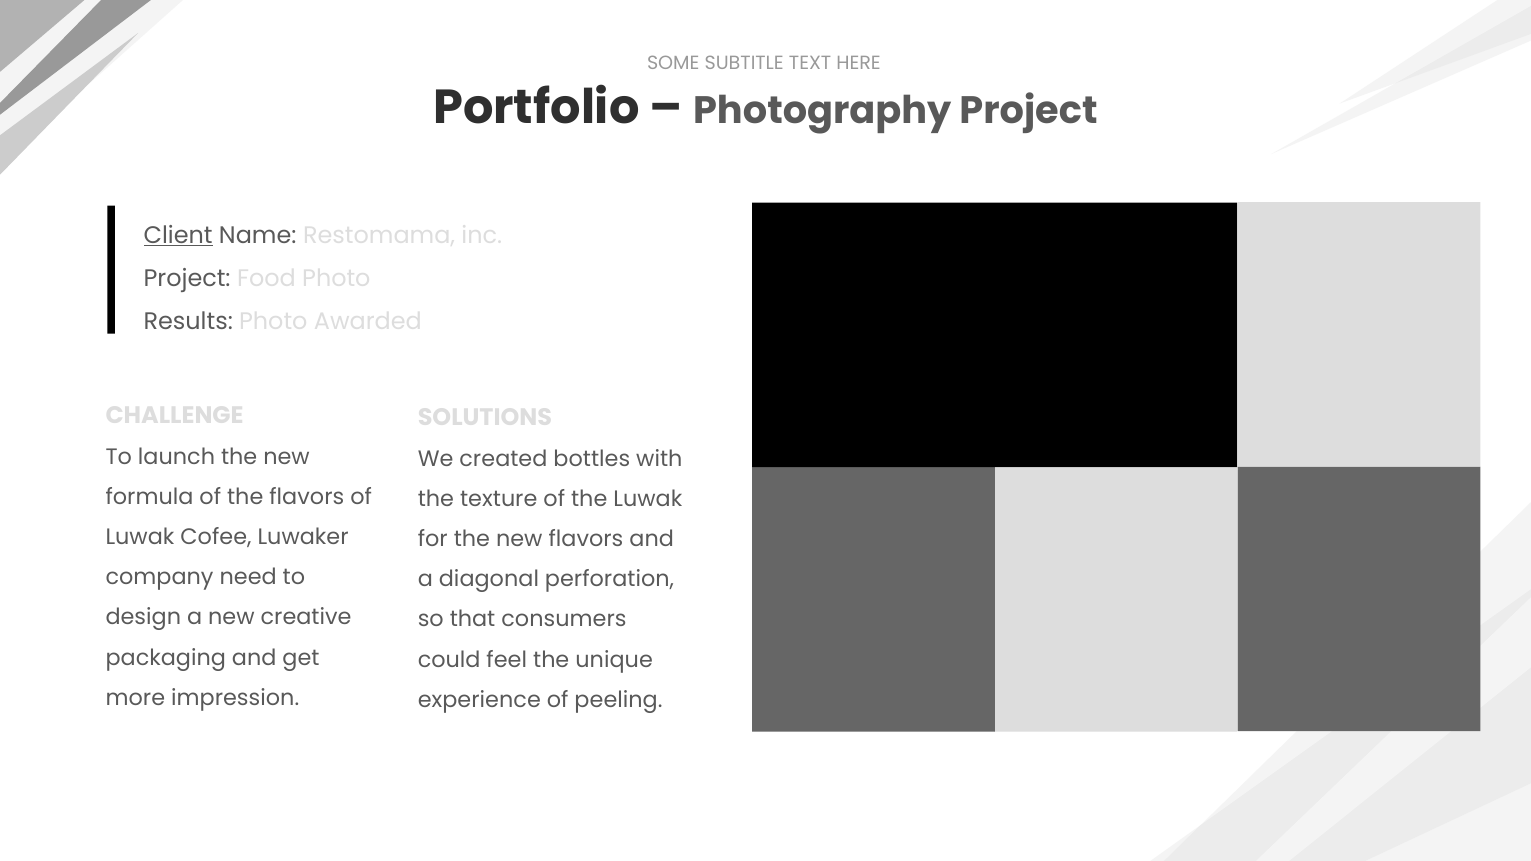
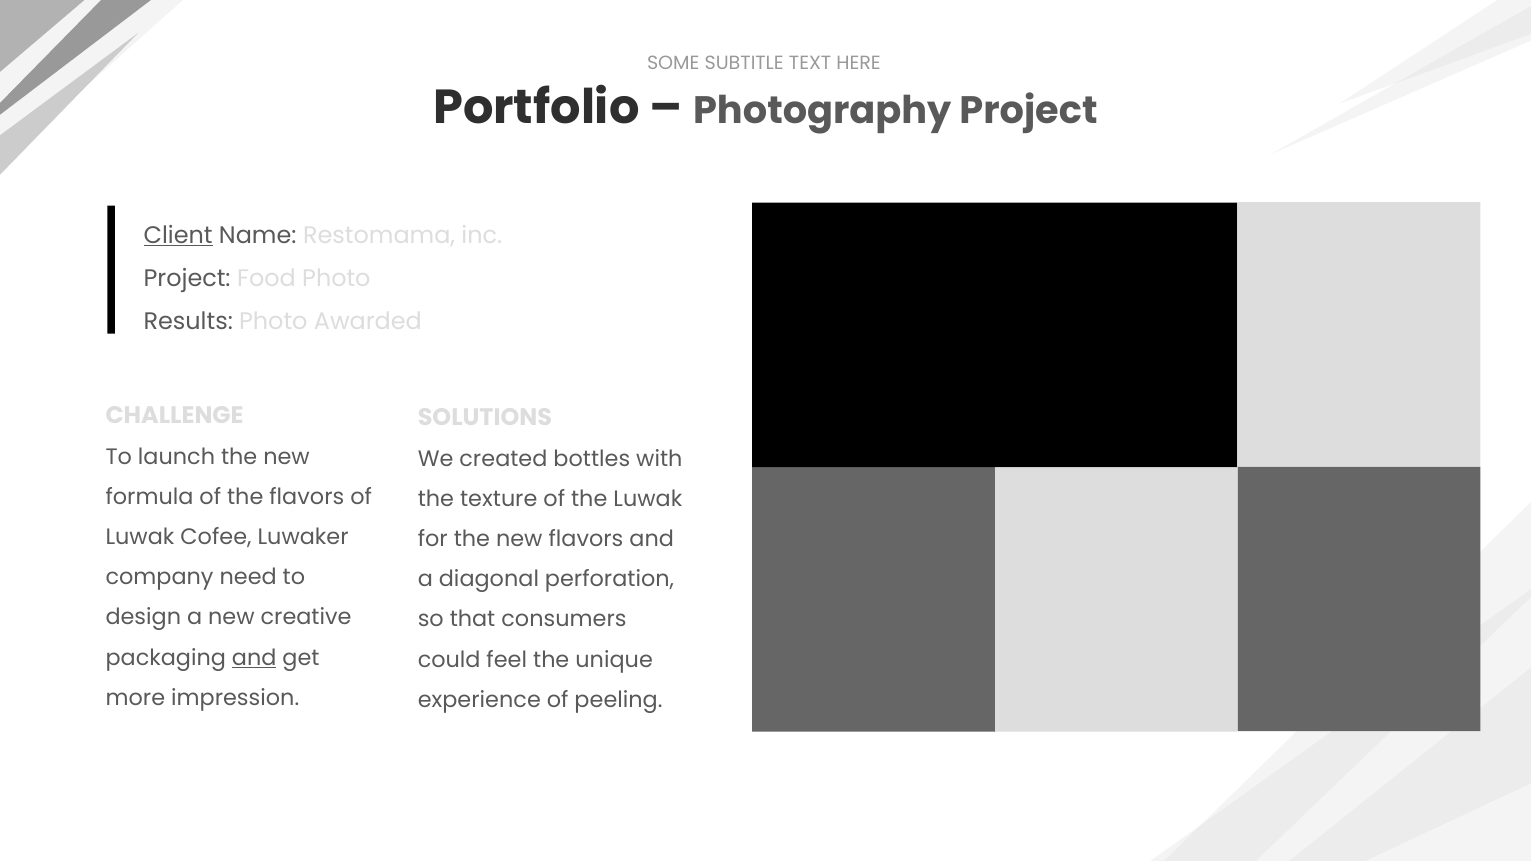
and at (254, 658) underline: none -> present
